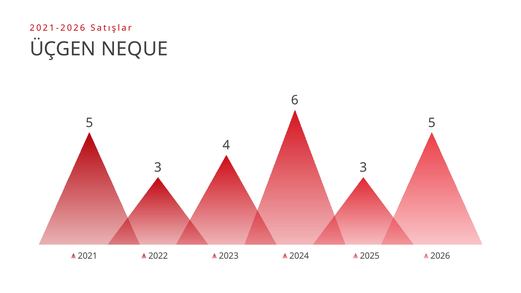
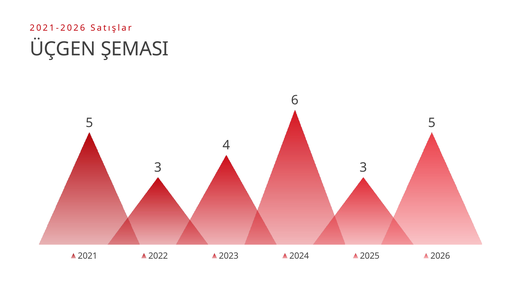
NEQUE: NEQUE -> ŞEMASI
